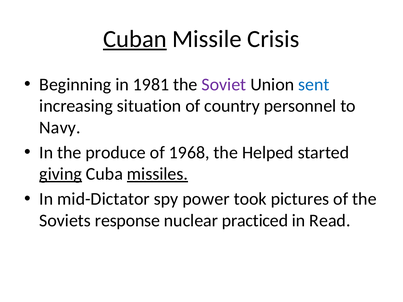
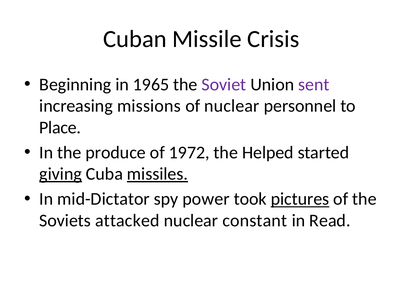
Cuban underline: present -> none
1981: 1981 -> 1965
sent colour: blue -> purple
situation: situation -> missions
of country: country -> nuclear
Navy: Navy -> Place
1968: 1968 -> 1972
pictures underline: none -> present
response: response -> attacked
practiced: practiced -> constant
